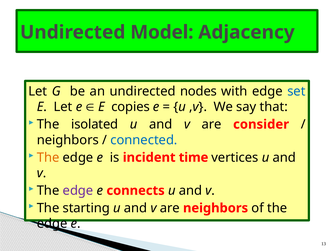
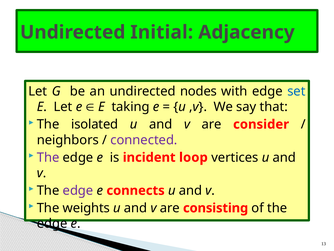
Model: Model -> Initial
copies: copies -> taking
connected colour: blue -> purple
The at (48, 157) colour: orange -> purple
time: time -> loop
starting: starting -> weights
are neighbors: neighbors -> consisting
